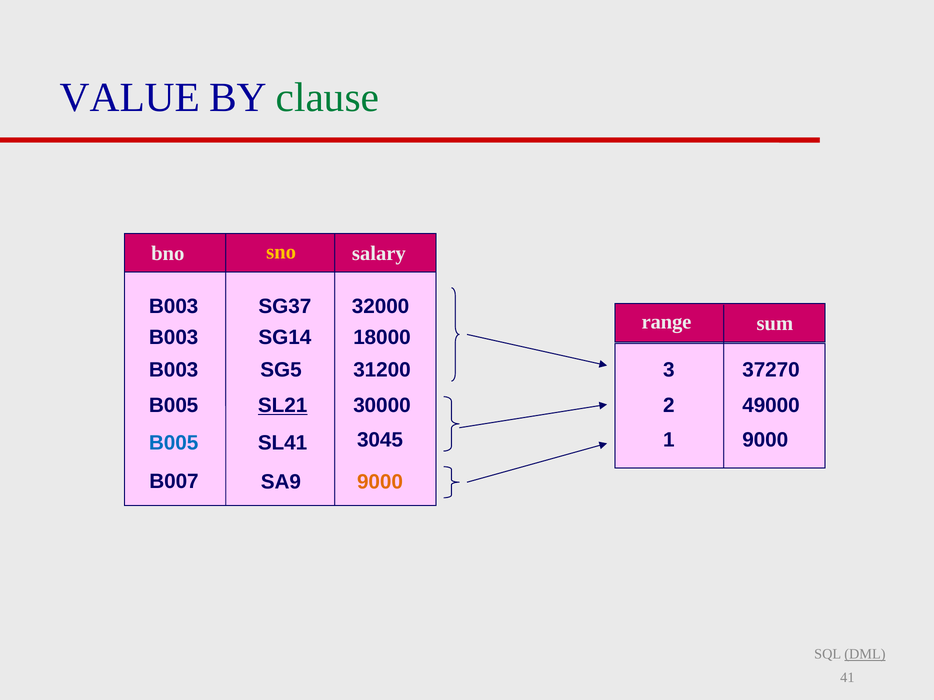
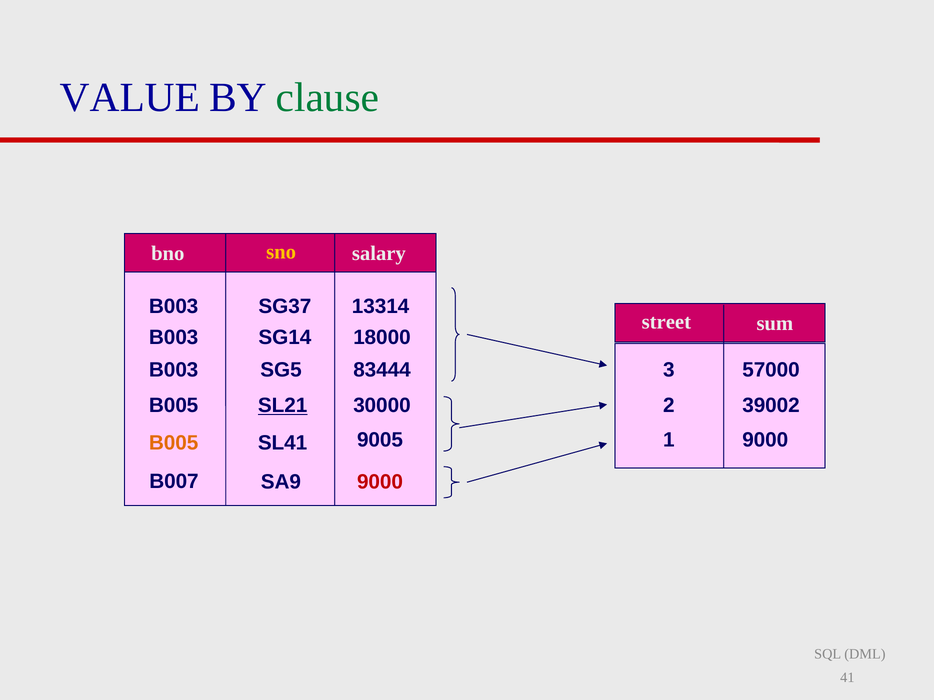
32000: 32000 -> 13314
range: range -> street
31200: 31200 -> 83444
37270: 37270 -> 57000
49000: 49000 -> 39002
B005 at (174, 443) colour: blue -> orange
3045: 3045 -> 9005
9000 at (380, 482) colour: orange -> red
DML underline: present -> none
